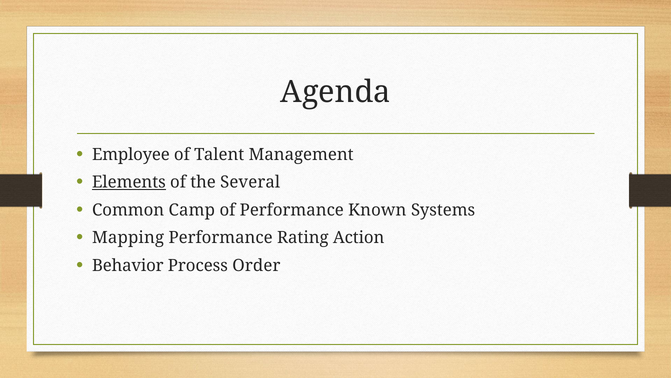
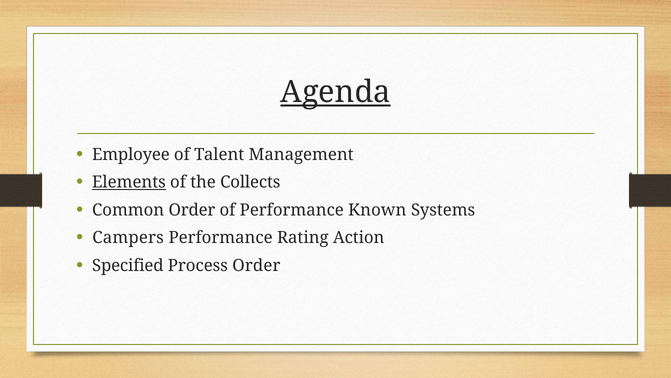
Agenda underline: none -> present
Several: Several -> Collects
Common Camp: Camp -> Order
Mapping: Mapping -> Campers
Behavior: Behavior -> Specified
